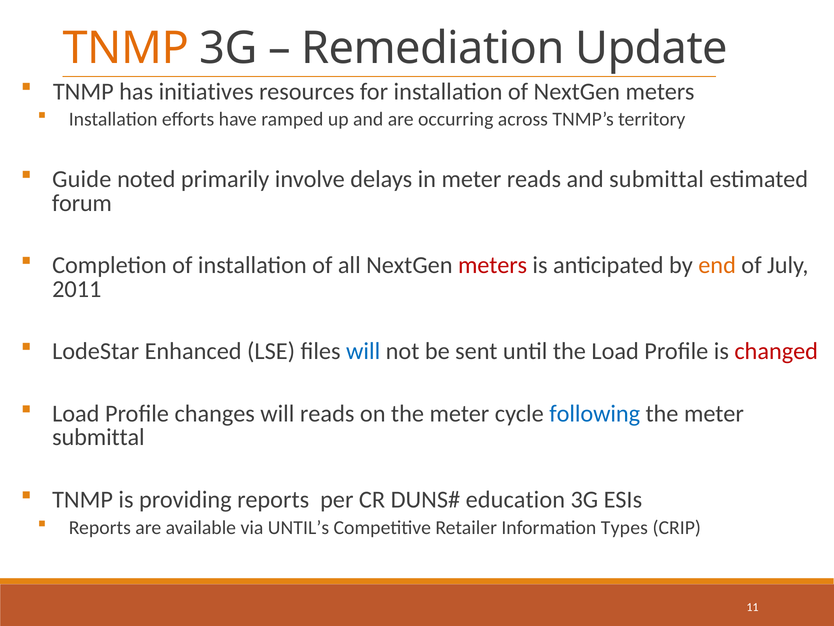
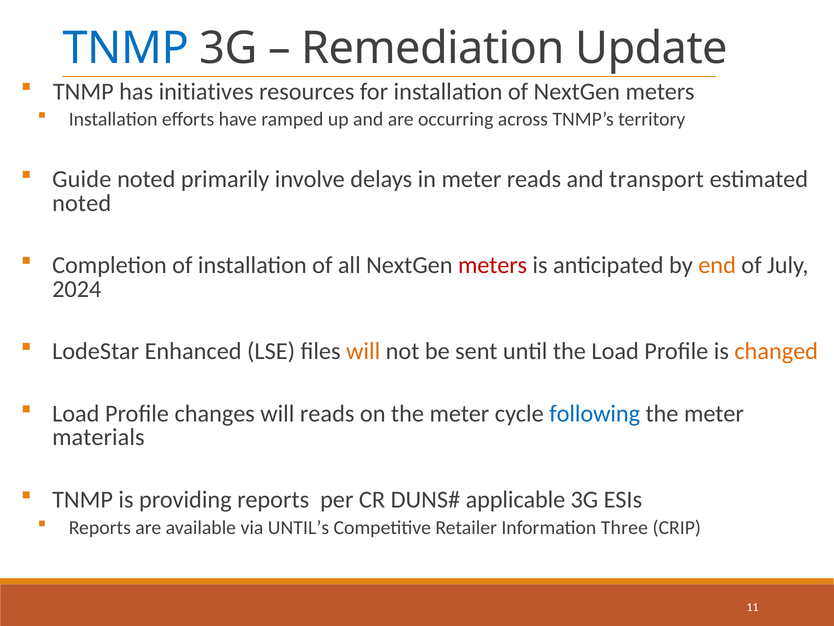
TNMP at (126, 48) colour: orange -> blue
and submittal: submittal -> transport
forum at (82, 203): forum -> noted
2011: 2011 -> 2024
will at (363, 351) colour: blue -> orange
changed colour: red -> orange
submittal at (98, 437): submittal -> materials
education: education -> applicable
Types: Types -> Three
